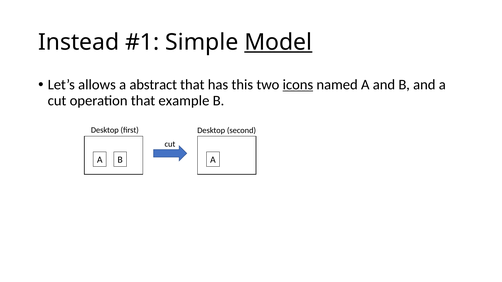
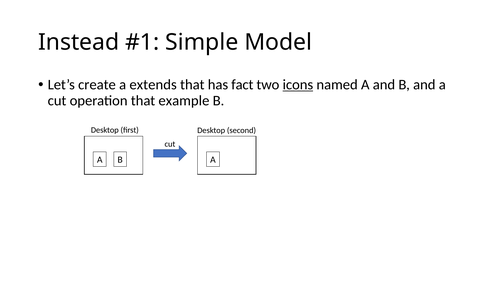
Model underline: present -> none
allows: allows -> create
abstract: abstract -> extends
this: this -> fact
